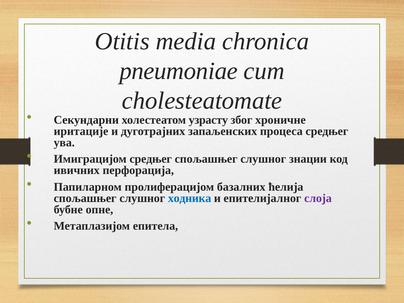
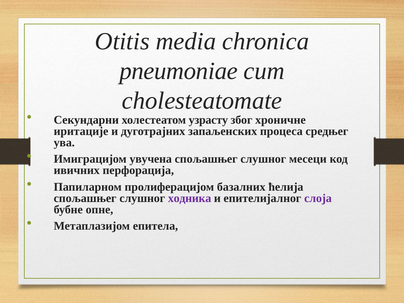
Имиграцијом средњег: средњег -> увучена
знации: знации -> месеци
ходника colour: blue -> purple
